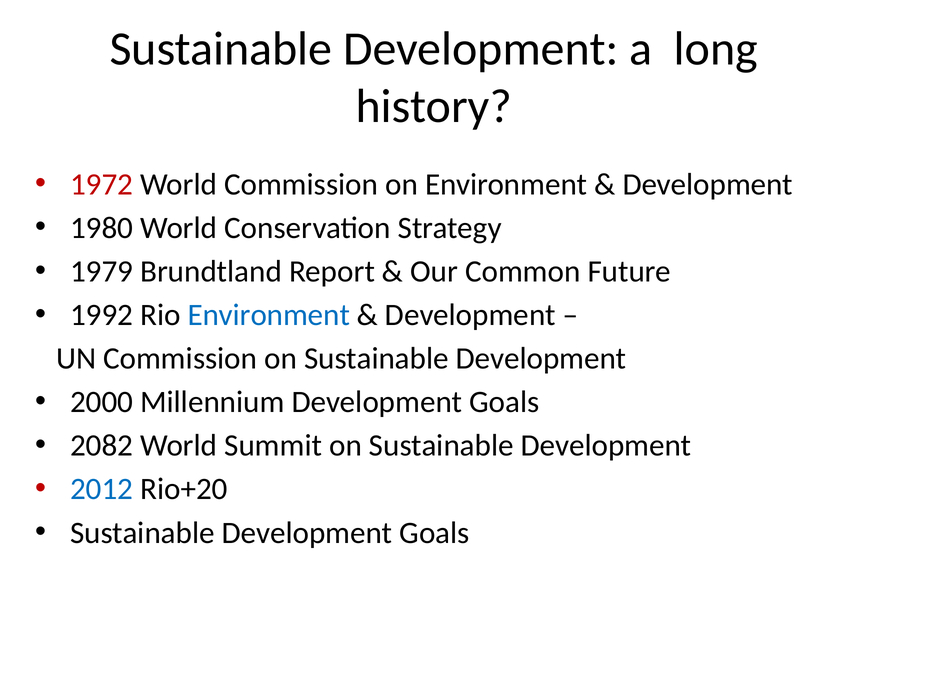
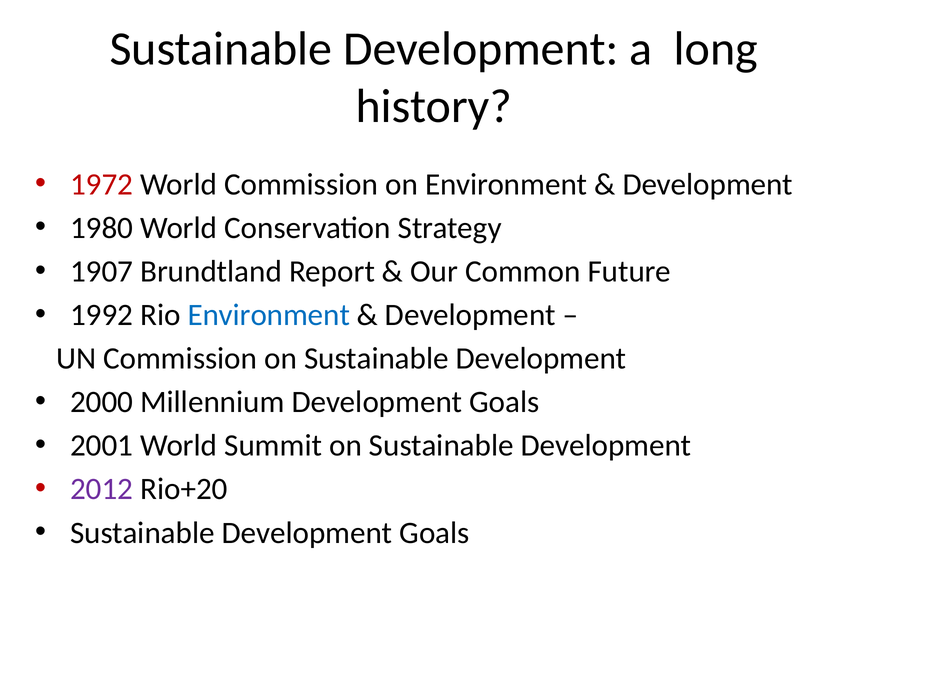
1979: 1979 -> 1907
2082: 2082 -> 2001
2012 colour: blue -> purple
